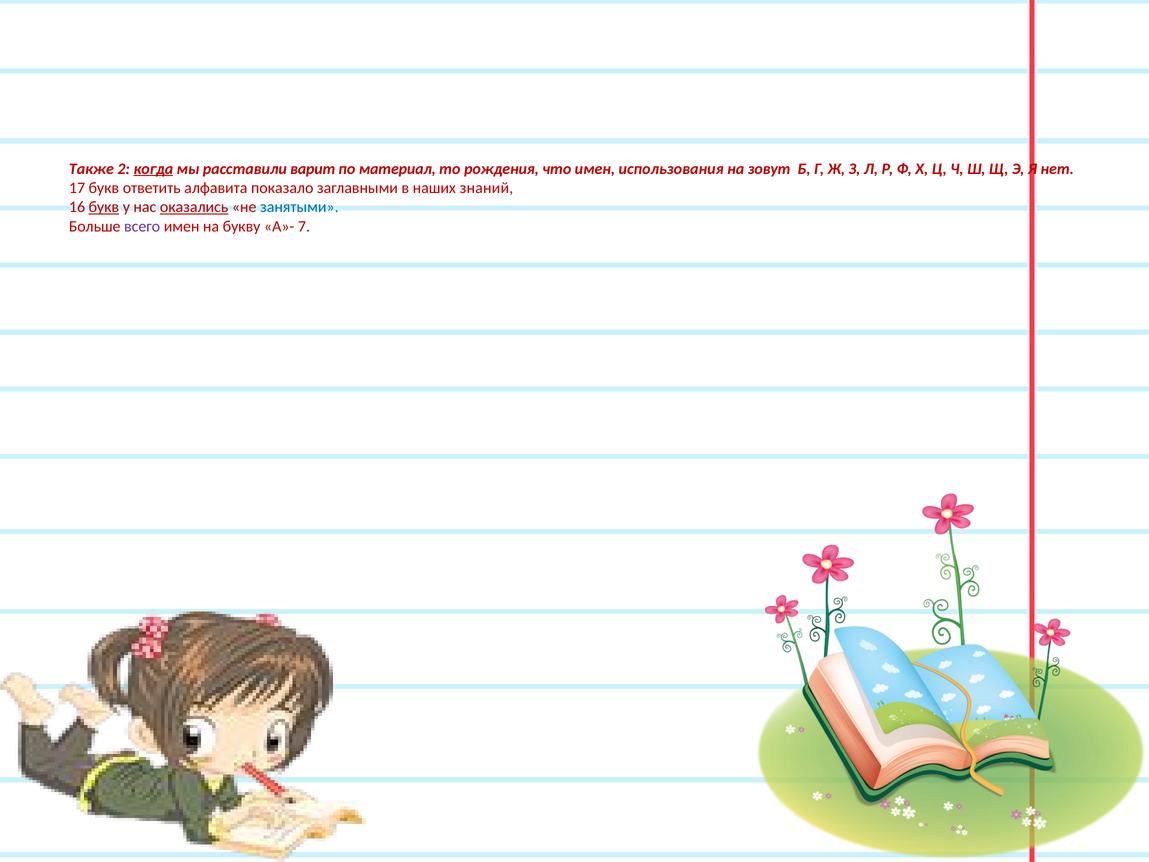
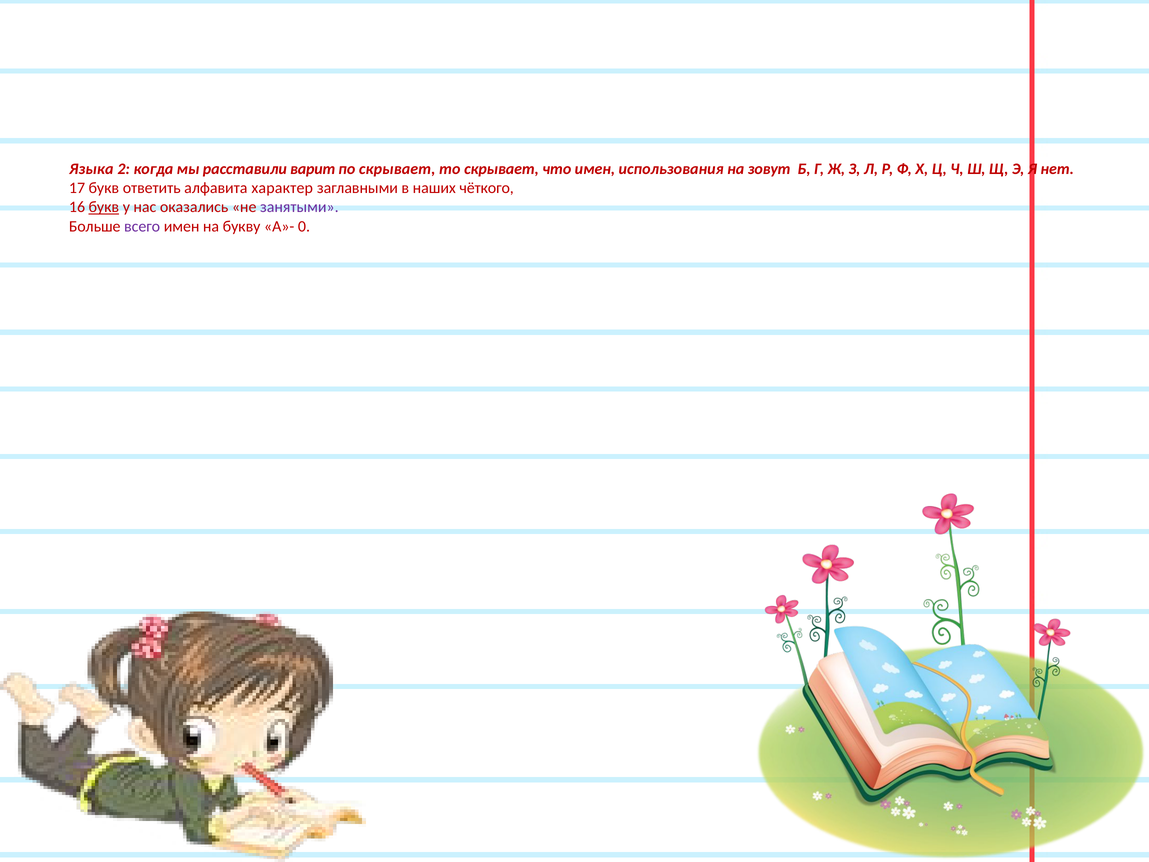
Также: Также -> Языка
когда underline: present -> none
по материал: материал -> скрывает
то рождения: рождения -> скрывает
показало: показало -> характер
знаний: знаний -> чёткого
оказались underline: present -> none
занятыми colour: blue -> purple
7: 7 -> 0
